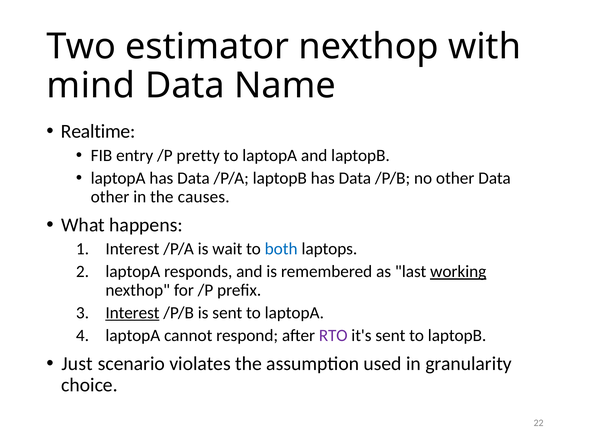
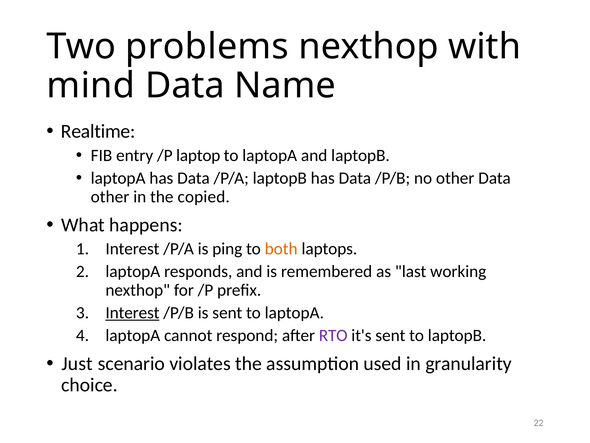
estimator: estimator -> problems
pretty: pretty -> laptop
causes: causes -> copied
wait: wait -> ping
both colour: blue -> orange
working underline: present -> none
